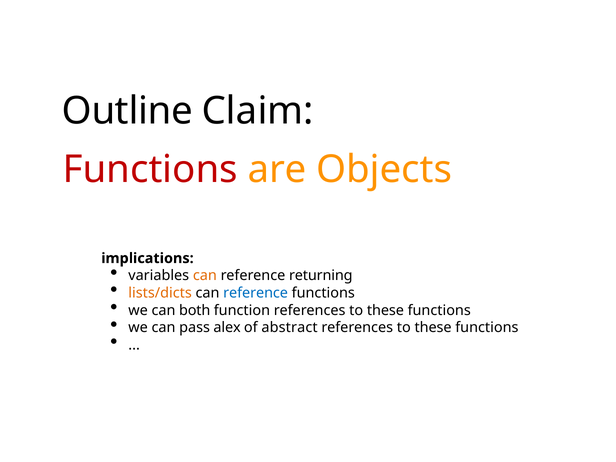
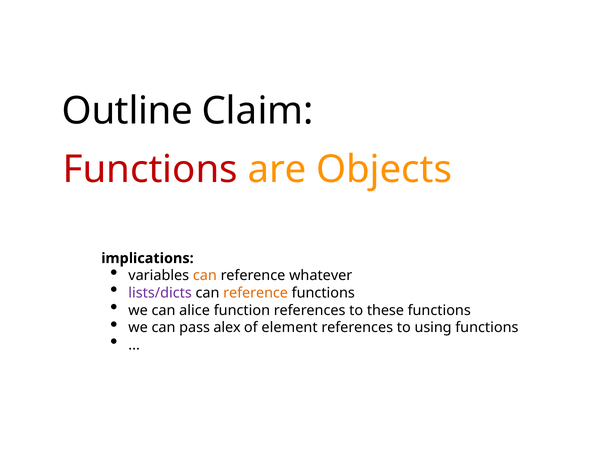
returning: returning -> whatever
lists/dicts colour: orange -> purple
reference at (256, 293) colour: blue -> orange
both: both -> alice
abstract: abstract -> element
these at (433, 328): these -> using
